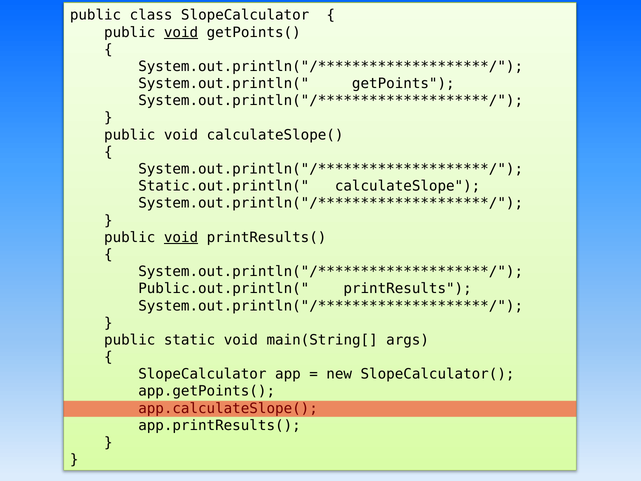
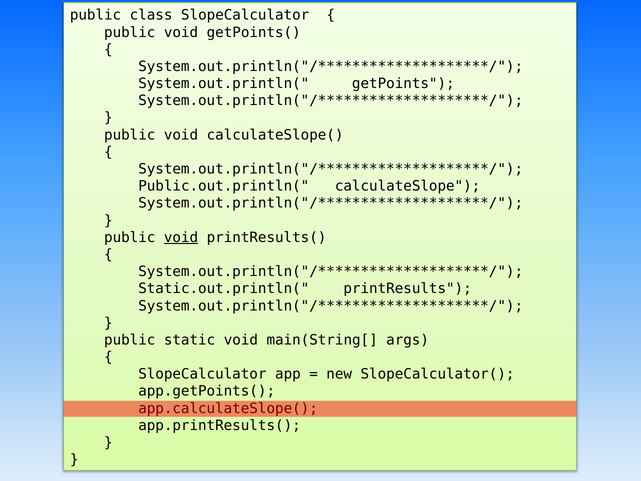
void at (181, 32) underline: present -> none
Static.out.println(: Static.out.println( -> Public.out.println(
Public.out.println(: Public.out.println( -> Static.out.println(
